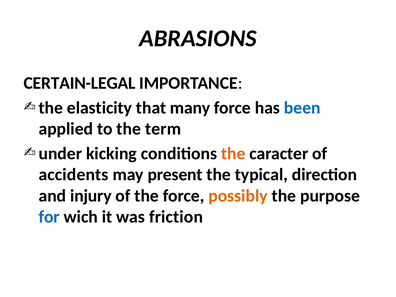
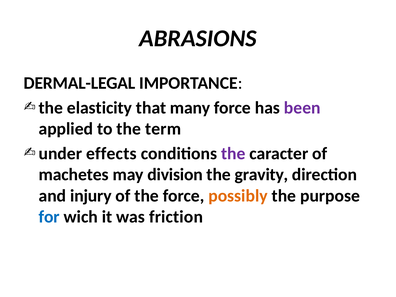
CERTAIN-LEGAL: CERTAIN-LEGAL -> DERMAL-LEGAL
been colour: blue -> purple
kicking: kicking -> effects
the at (233, 153) colour: orange -> purple
accidents: accidents -> machetes
present: present -> division
typical: typical -> gravity
